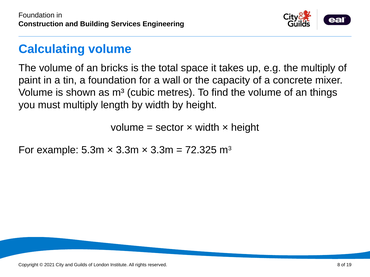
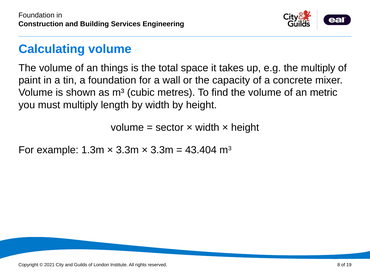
bricks: bricks -> things
things: things -> metric
5.3m: 5.3m -> 1.3m
72.325: 72.325 -> 43.404
